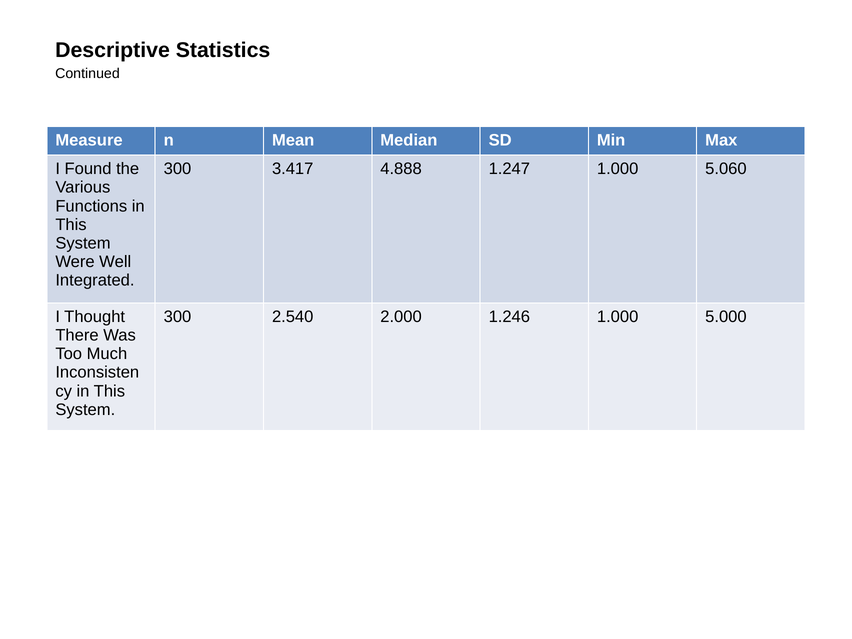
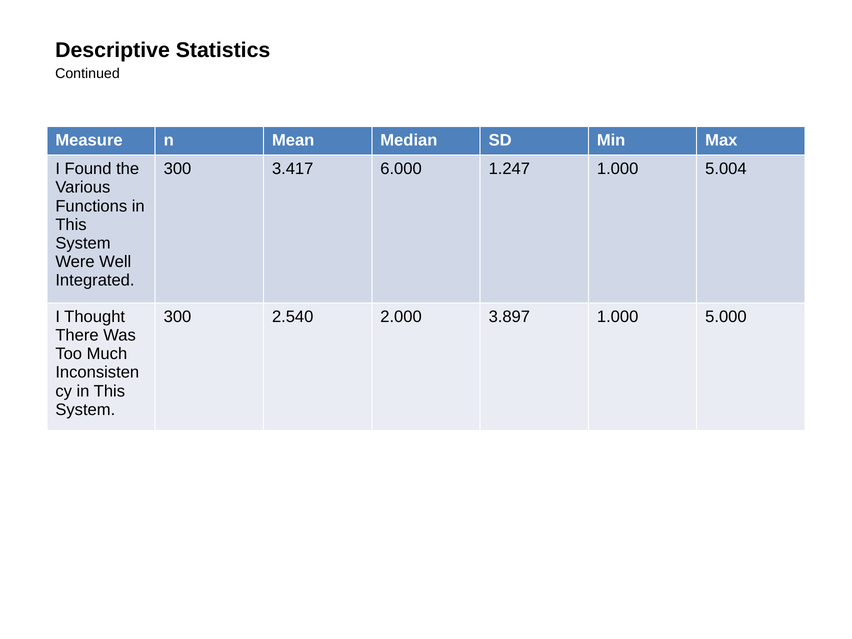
4.888: 4.888 -> 6.000
5.060: 5.060 -> 5.004
1.246: 1.246 -> 3.897
